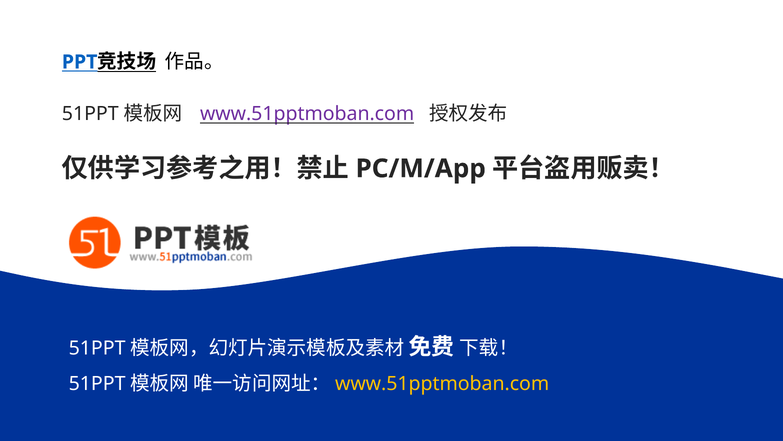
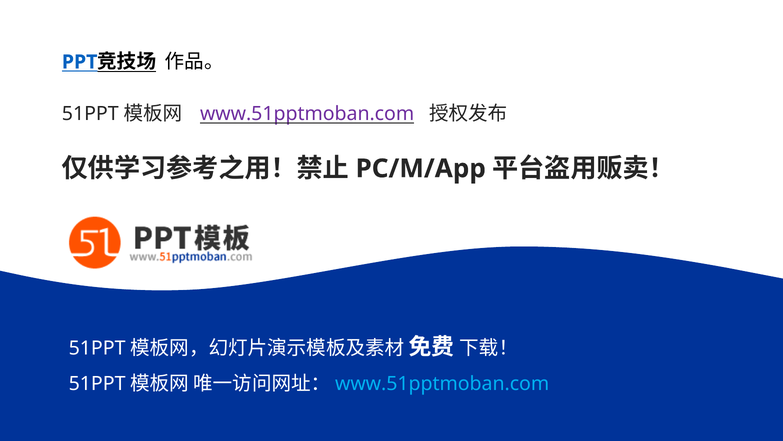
www.51pptmoban.com at (442, 384) colour: yellow -> light blue
